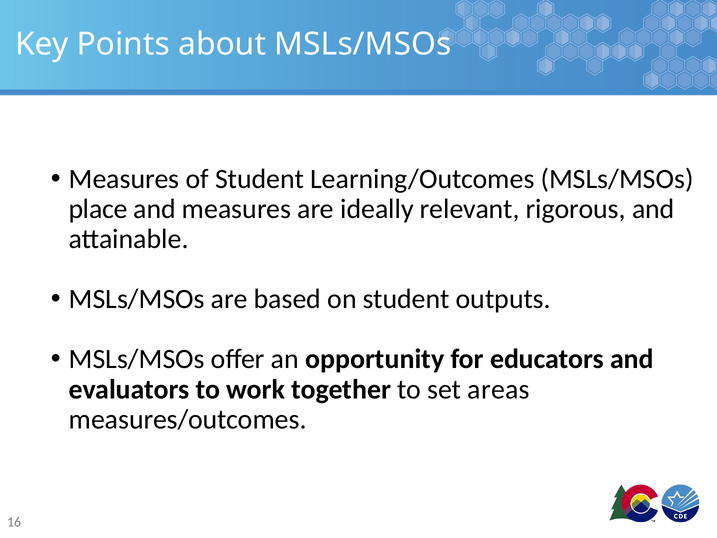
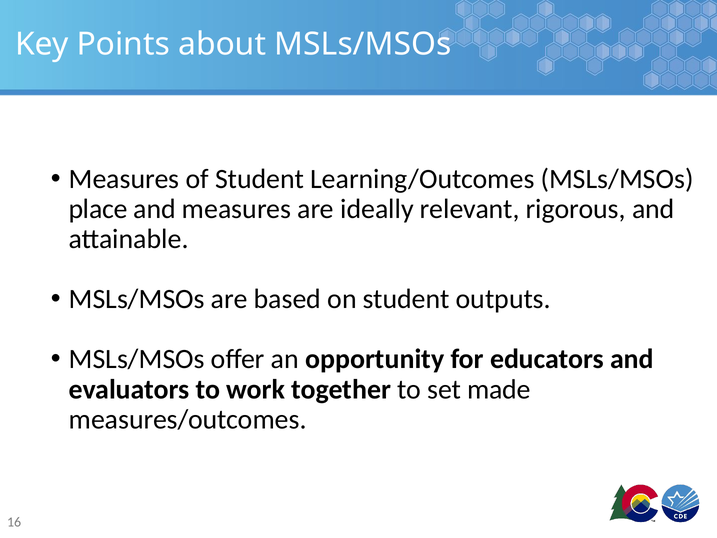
areas: areas -> made
